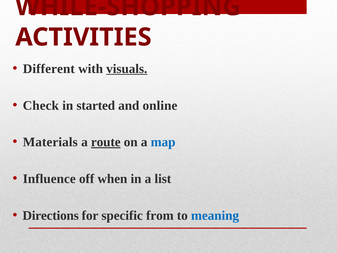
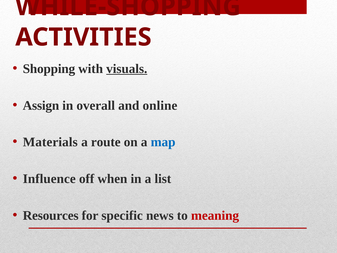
Different: Different -> Shopping
Check: Check -> Assign
started: started -> overall
route underline: present -> none
Directions: Directions -> Resources
from: from -> news
meaning colour: blue -> red
